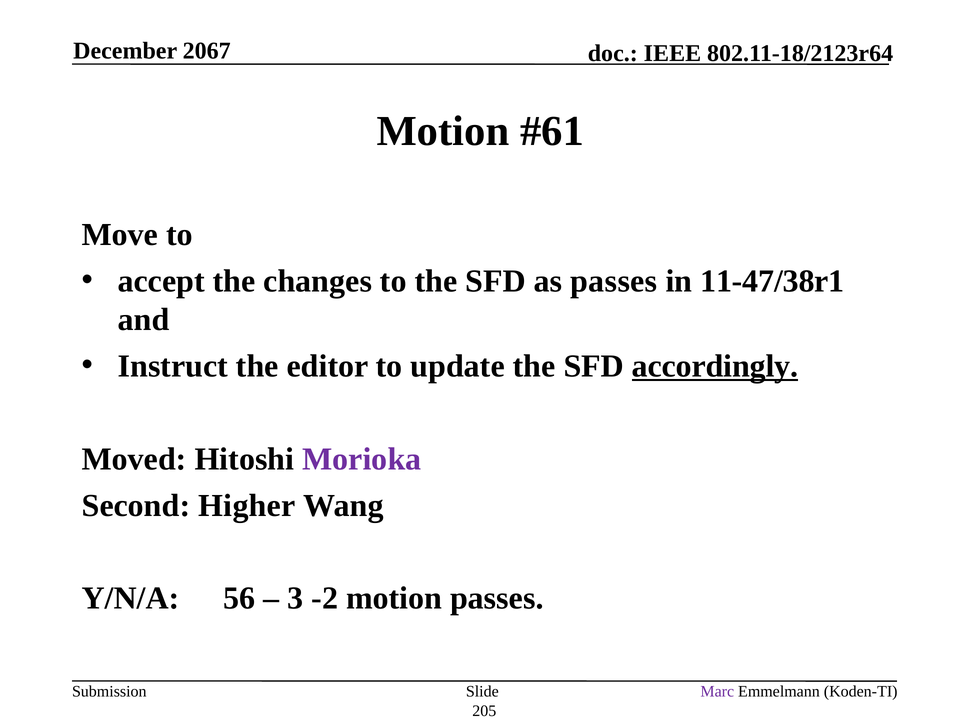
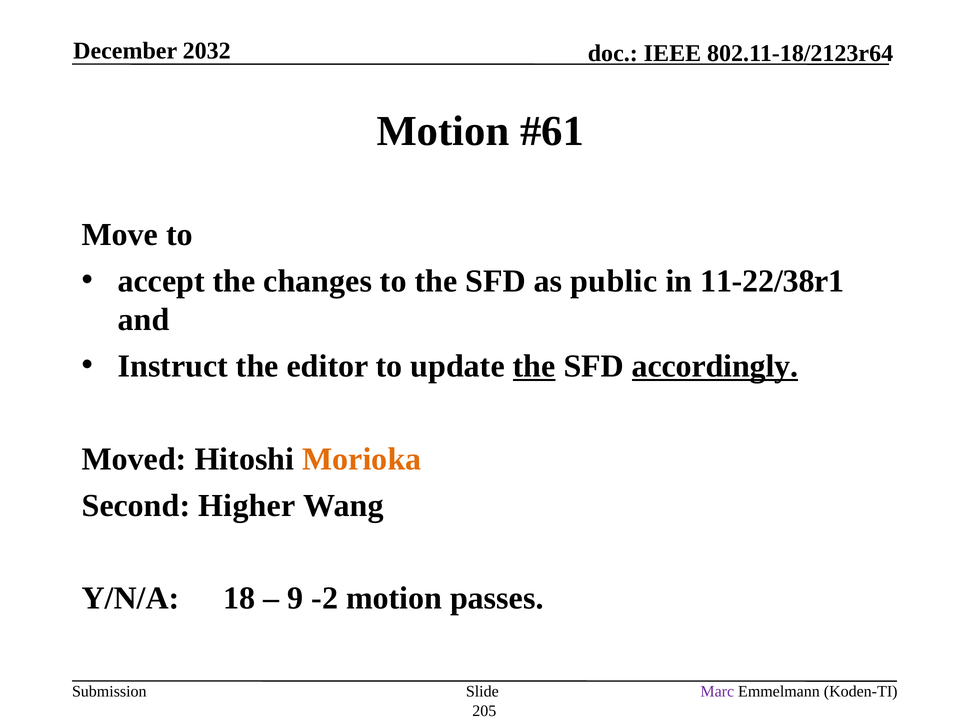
2067: 2067 -> 2032
as passes: passes -> public
11-47/38r1: 11-47/38r1 -> 11-22/38r1
the at (534, 366) underline: none -> present
Morioka colour: purple -> orange
56: 56 -> 18
3: 3 -> 9
